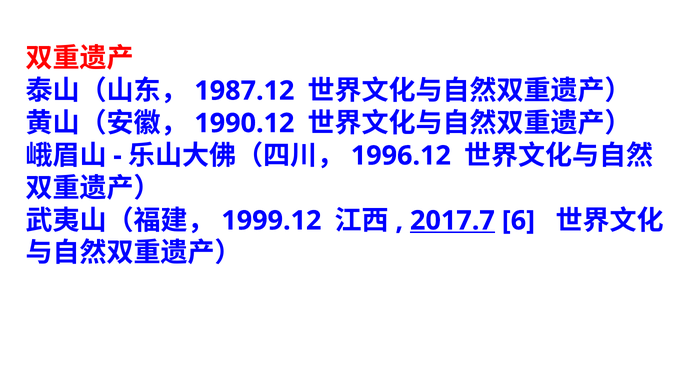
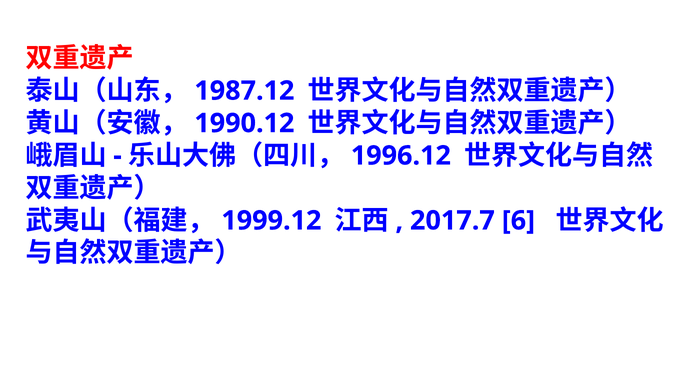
2017.7 underline: present -> none
